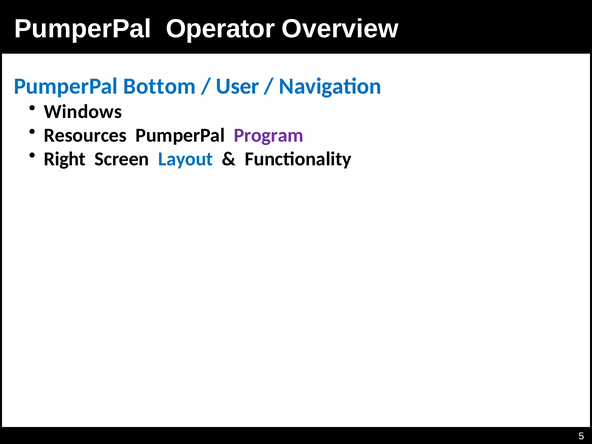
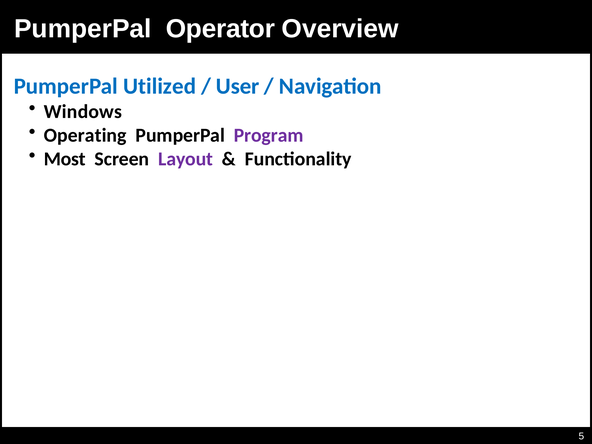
Bottom: Bottom -> Utilized
Resources: Resources -> Operating
Right: Right -> Most
Layout colour: blue -> purple
